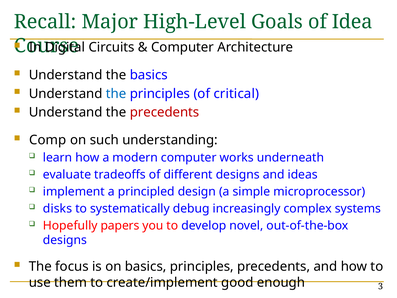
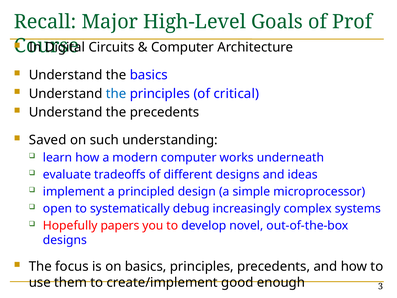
Idea: Idea -> Prof
precedents at (165, 112) colour: red -> black
Comp: Comp -> Saved
disks: disks -> open
